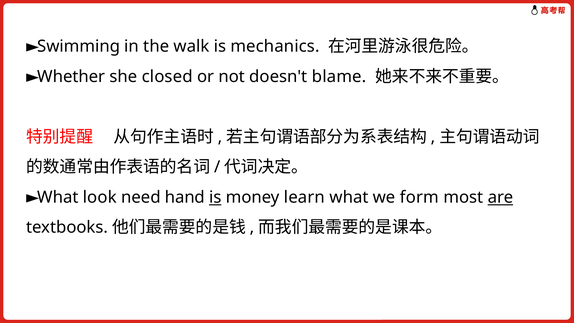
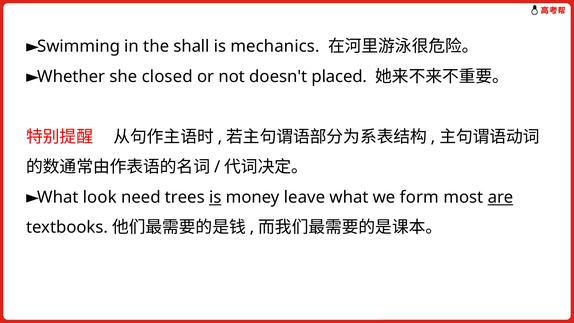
walk: walk -> shall
blame: blame -> placed
hand: hand -> trees
learn: learn -> leave
